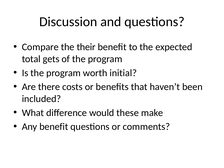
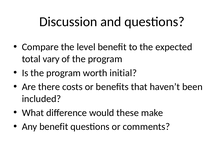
their: their -> level
gets: gets -> vary
